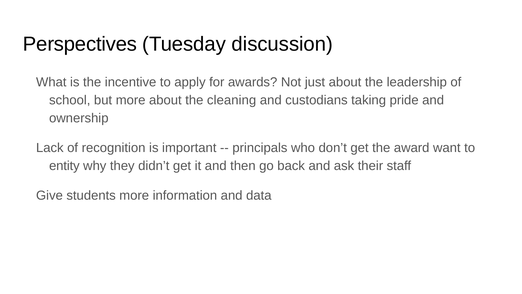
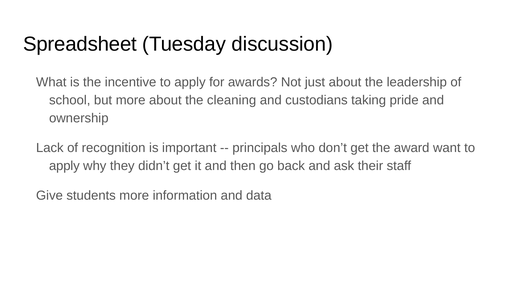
Perspectives: Perspectives -> Spreadsheet
entity at (64, 166): entity -> apply
